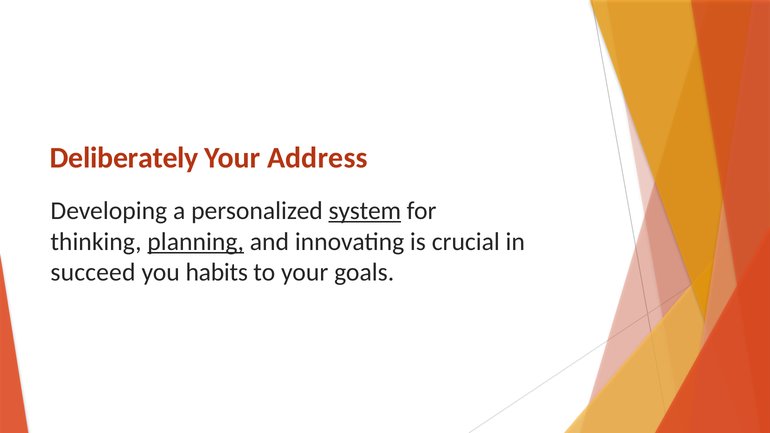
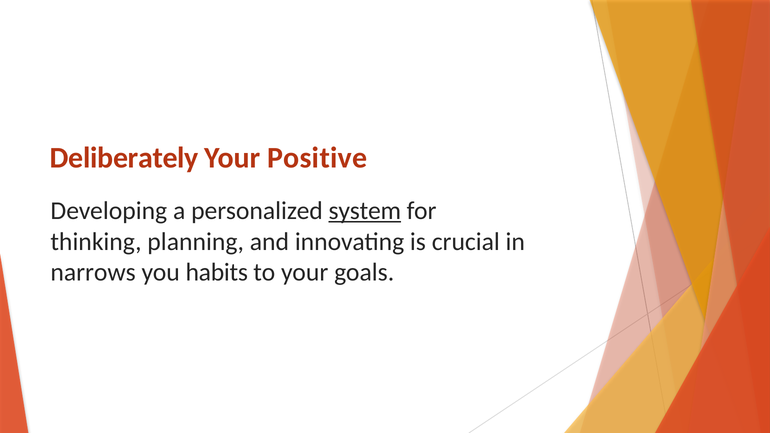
Address: Address -> Positive
planning underline: present -> none
succeed: succeed -> narrows
